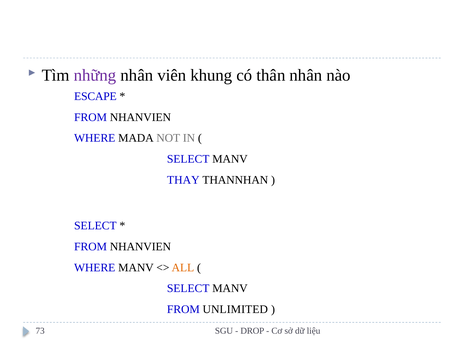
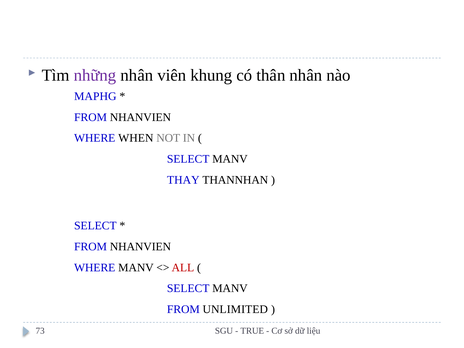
ESCAPE: ESCAPE -> MAPHG
MADA: MADA -> WHEN
ALL colour: orange -> red
DROP: DROP -> TRUE
